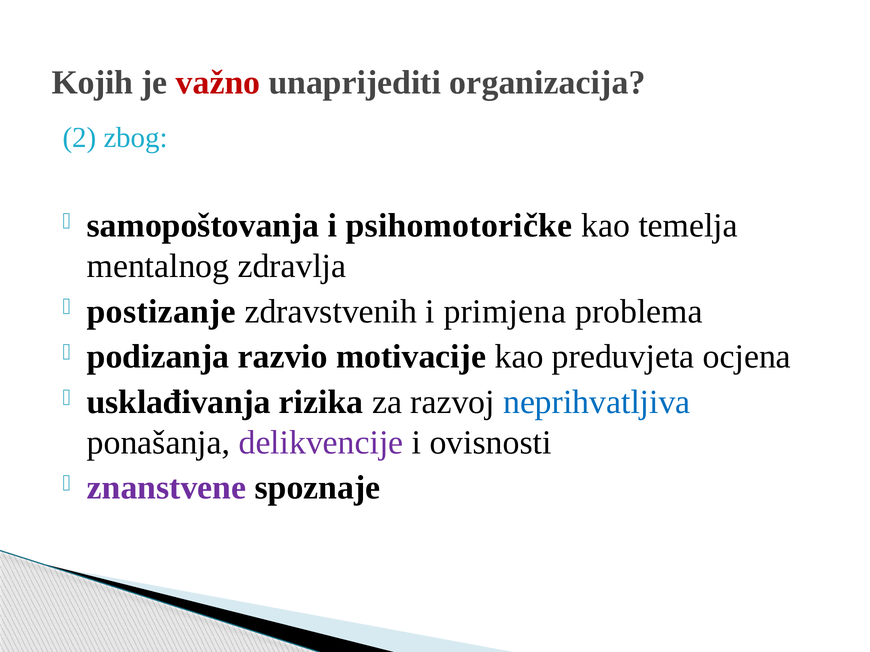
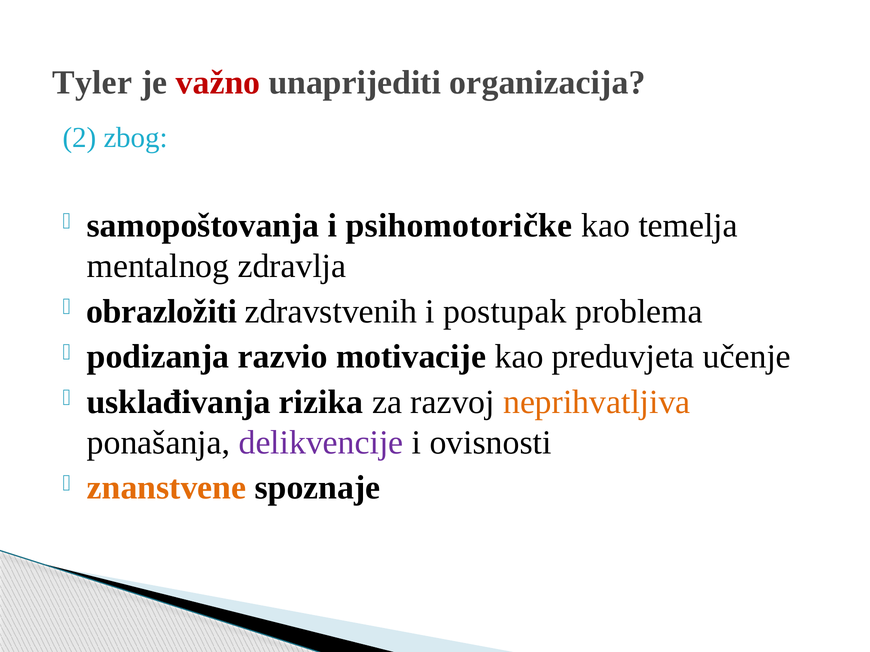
Kojih: Kojih -> Tyler
postizanje: postizanje -> obrazložiti
primjena: primjena -> postupak
ocjena: ocjena -> učenje
neprihvatljiva colour: blue -> orange
znanstvene colour: purple -> orange
